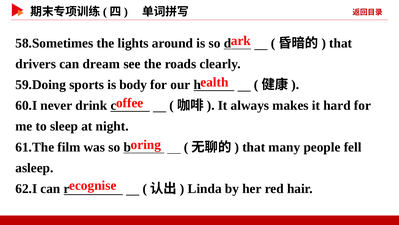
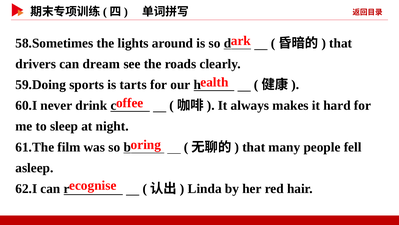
body: body -> tarts
